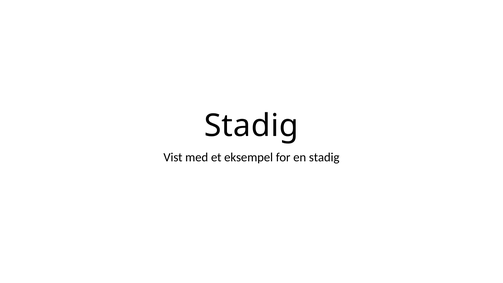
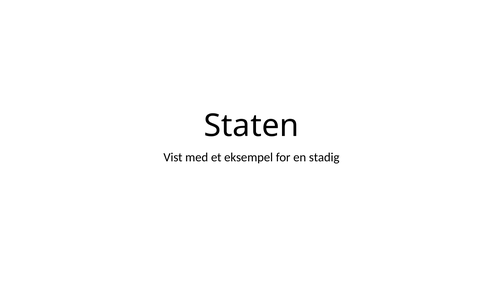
Stadig at (251, 126): Stadig -> Staten
